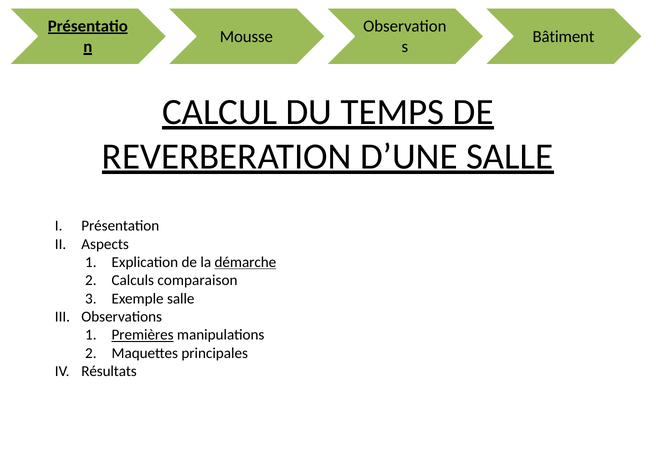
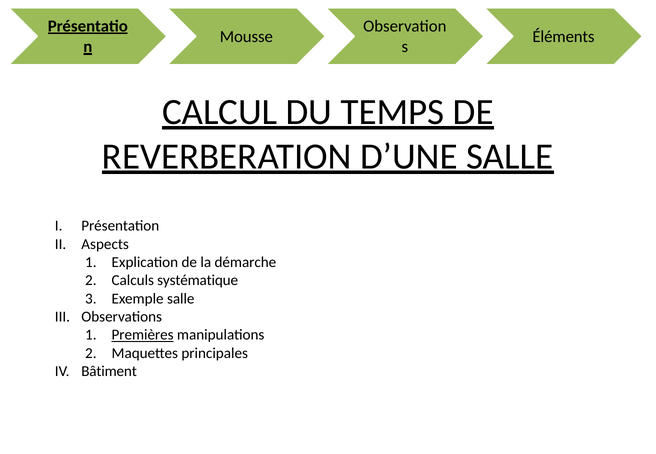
Bâtiment: Bâtiment -> Éléments
démarche underline: present -> none
comparaison: comparaison -> systématique
Résultats: Résultats -> Bâtiment
